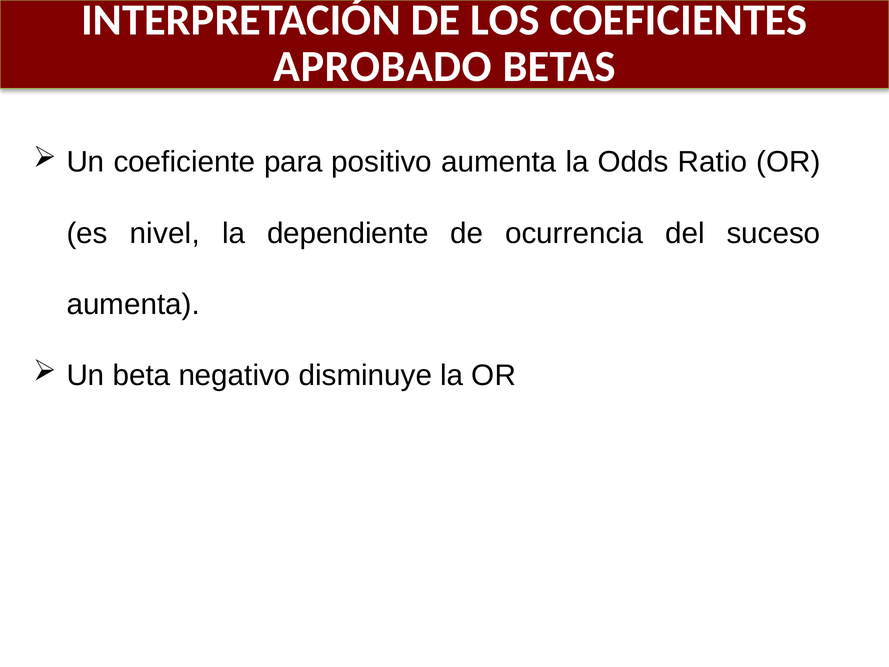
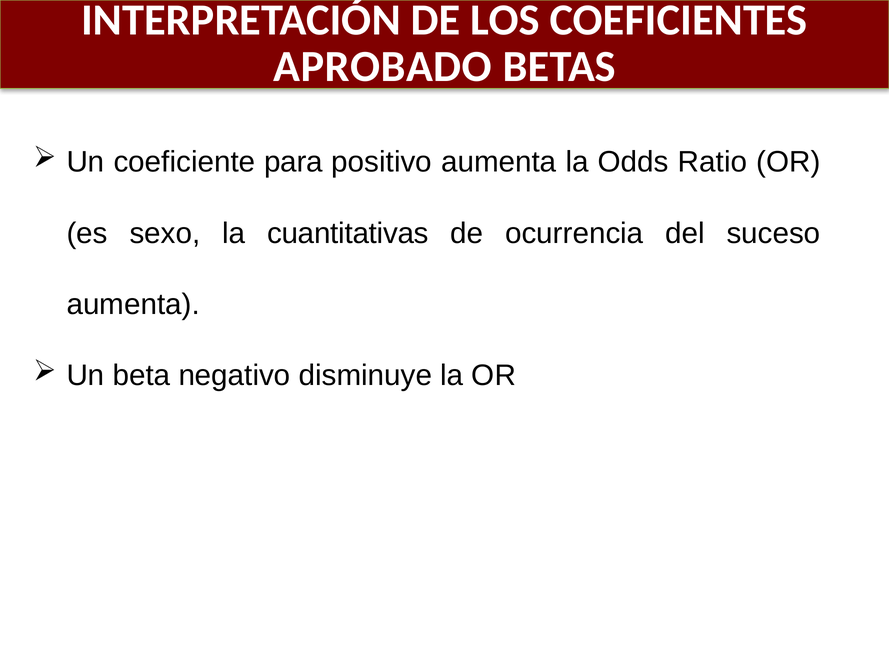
nivel: nivel -> sexo
dependiente: dependiente -> cuantitativas
